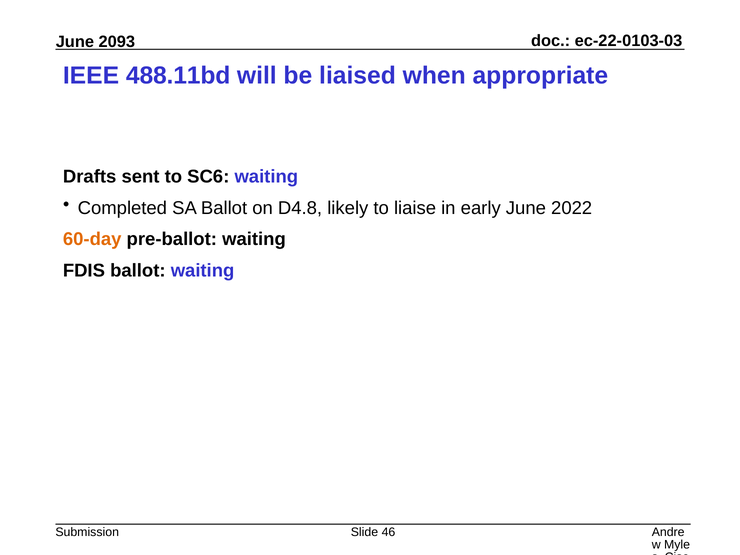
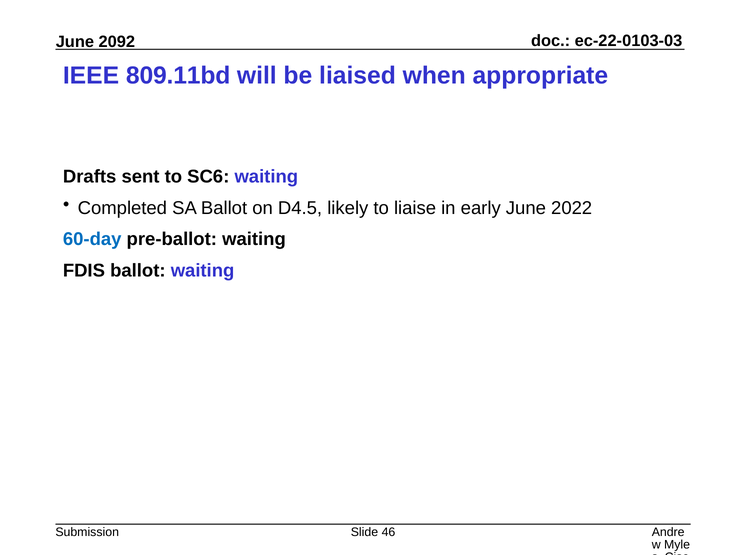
2093: 2093 -> 2092
488.11bd: 488.11bd -> 809.11bd
D4.8: D4.8 -> D4.5
60-day colour: orange -> blue
